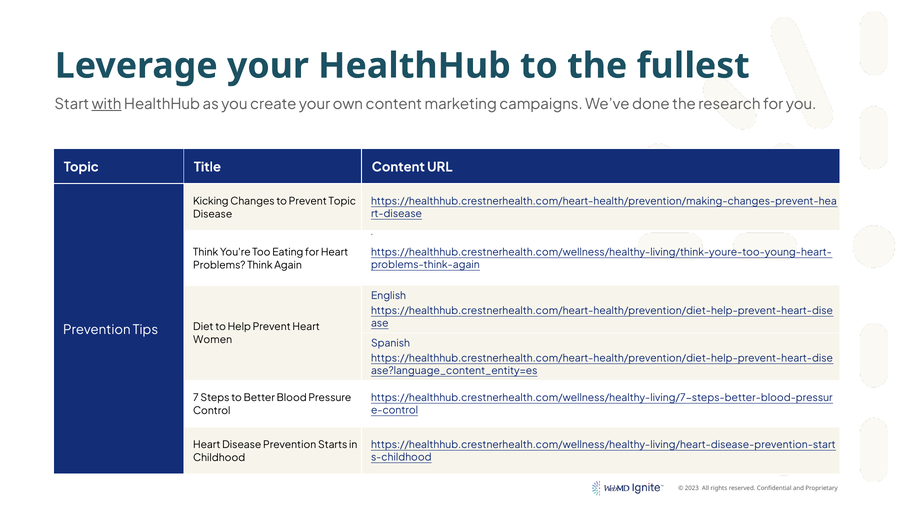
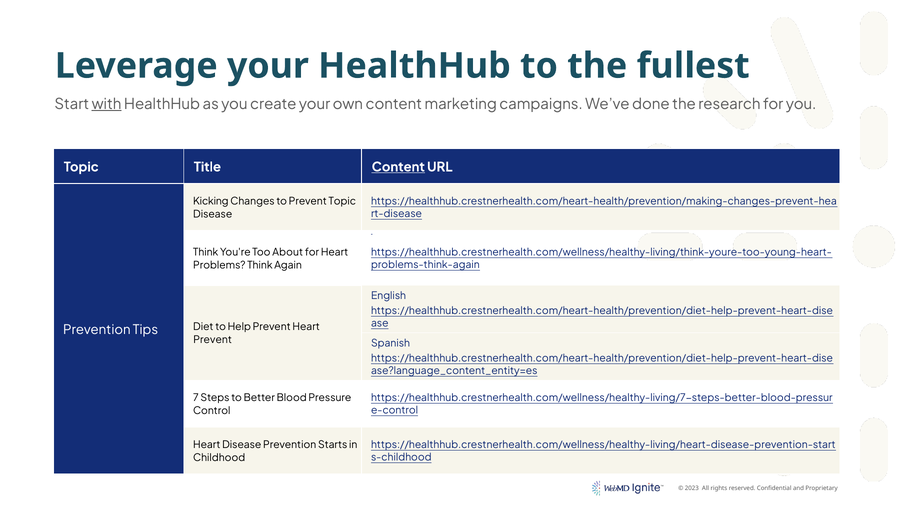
Content at (398, 167) underline: none -> present
Eating: Eating -> About
Women at (213, 340): Women -> Prevent
